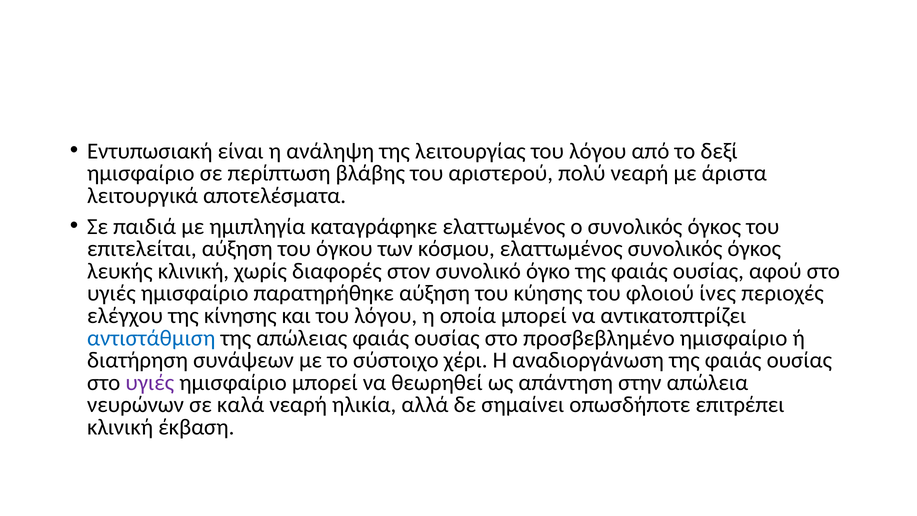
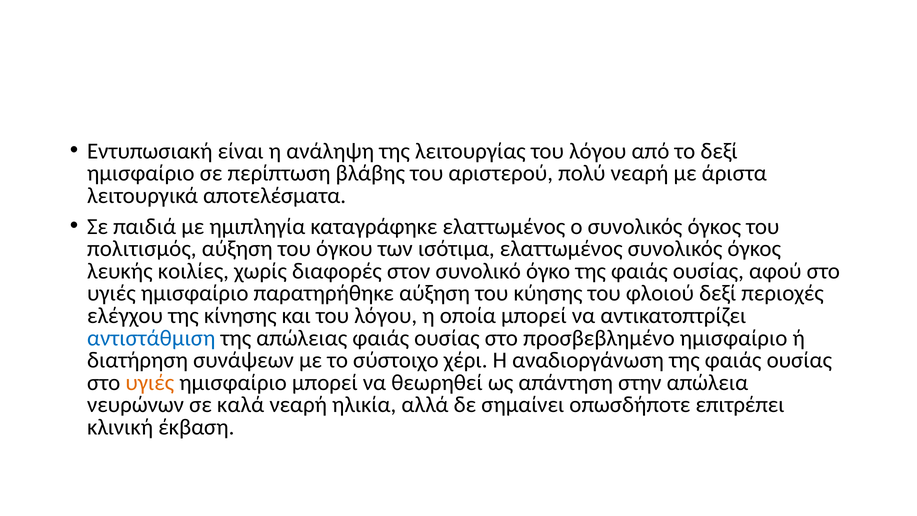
επιτελείται: επιτελείται -> πολιτισμός
κόσμου: κόσμου -> ισότιμα
λευκής κλινική: κλινική -> κοιλίες
φλοιού ίνες: ίνες -> δεξί
υγιές at (150, 382) colour: purple -> orange
